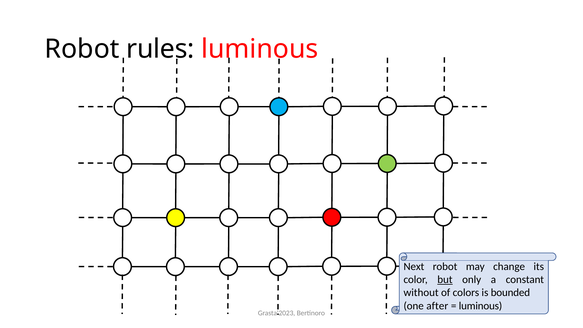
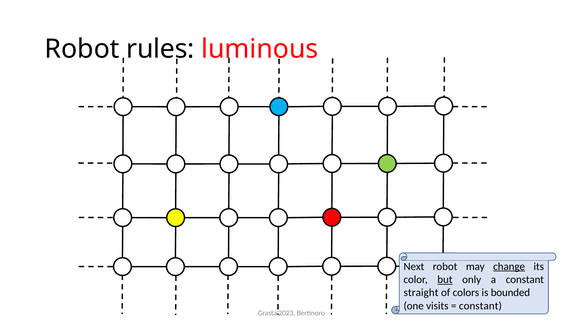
change underline: none -> present
without: without -> straight
after: after -> visits
luminous at (481, 306): luminous -> constant
